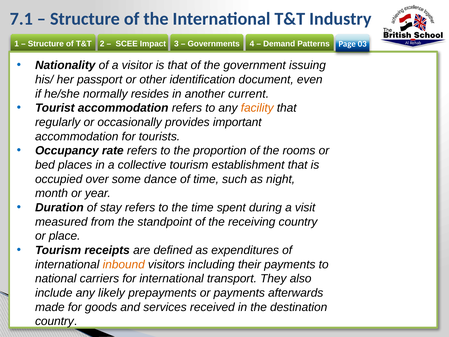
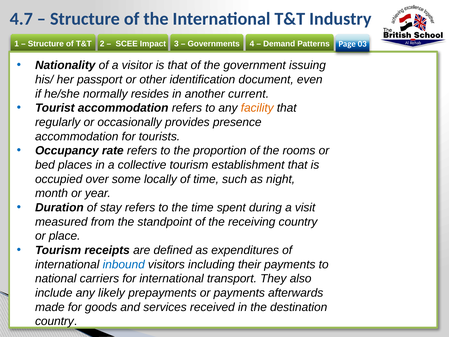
7.1: 7.1 -> 4.7
important: important -> presence
dance: dance -> locally
inbound colour: orange -> blue
